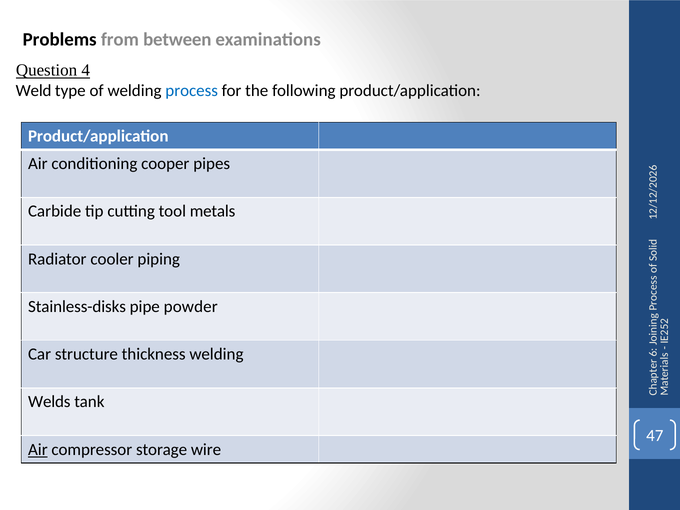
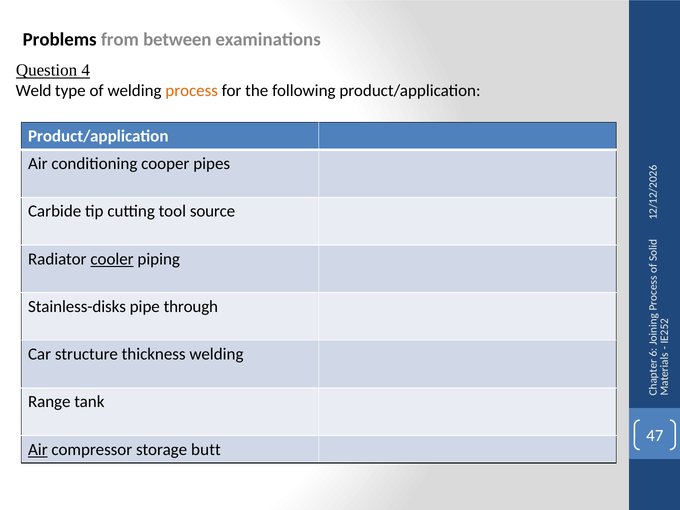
process colour: blue -> orange
metals: metals -> source
cooler underline: none -> present
powder: powder -> through
Welds: Welds -> Range
wire: wire -> butt
